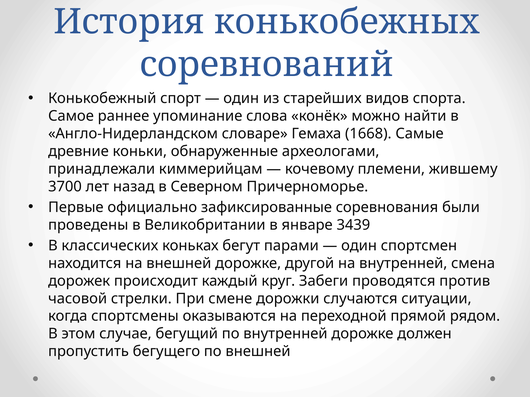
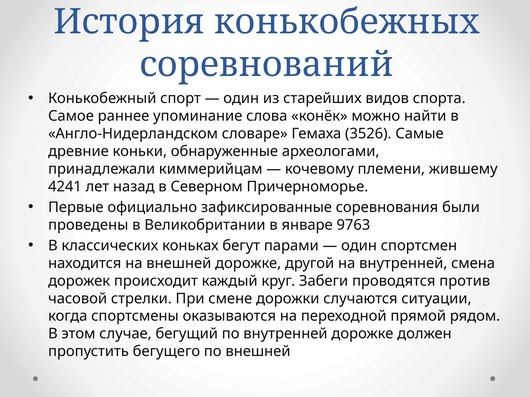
1668: 1668 -> 3526
3700: 3700 -> 4241
3439: 3439 -> 9763
